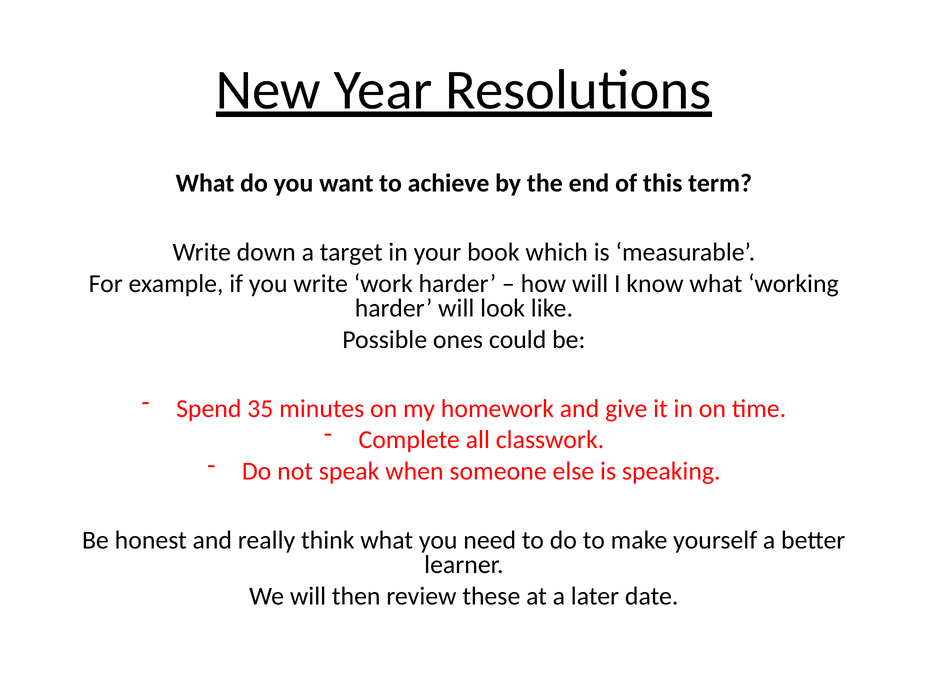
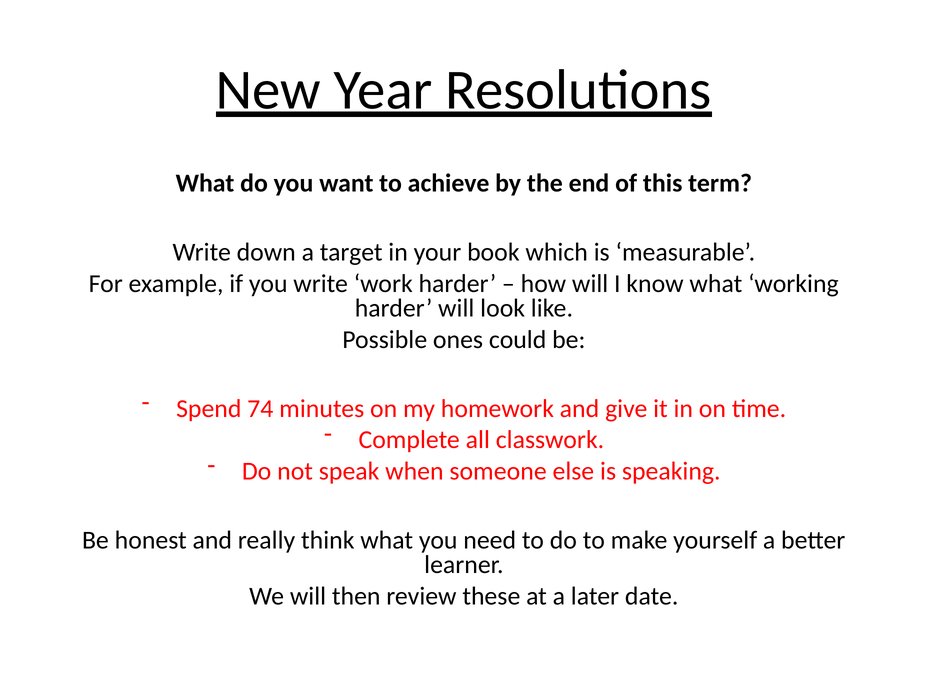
35: 35 -> 74
